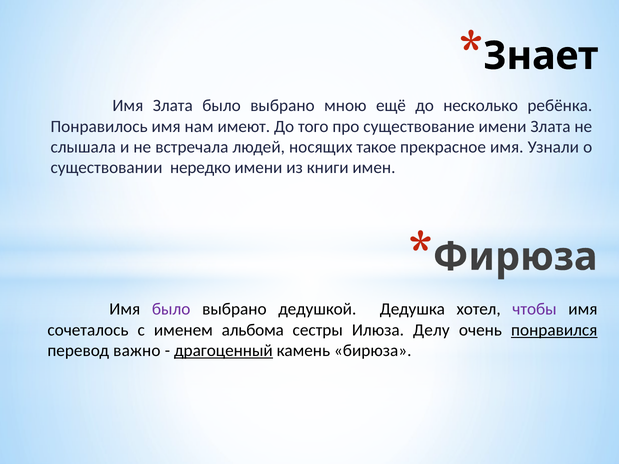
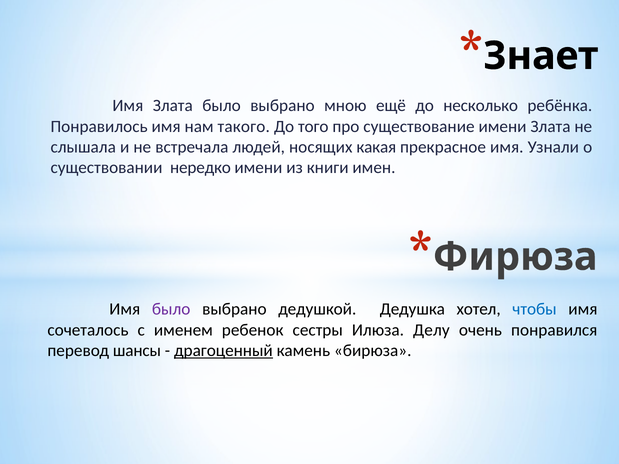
имеют: имеют -> такого
такое: такое -> какая
чтобы colour: purple -> blue
альбома: альбома -> ребенок
понравился underline: present -> none
важно: важно -> шансы
